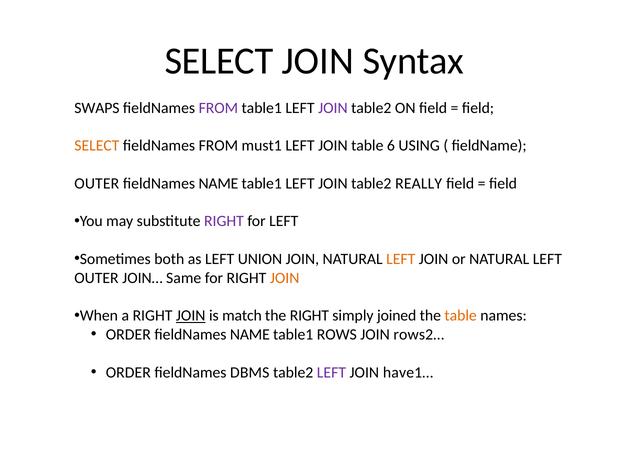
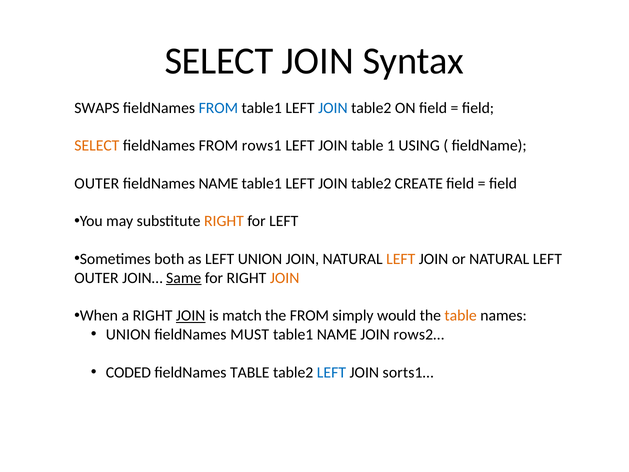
FROM at (218, 108) colour: purple -> blue
JOIN at (333, 108) colour: purple -> blue
must1: must1 -> rows1
6: 6 -> 1
REALLY: REALLY -> CREATE
RIGHT at (224, 221) colour: purple -> orange
Same underline: none -> present
the RIGHT: RIGHT -> FROM
joined: joined -> would
ORDER at (128, 334): ORDER -> UNION
NAME at (250, 334): NAME -> MUST
table1 ROWS: ROWS -> NAME
ORDER at (128, 372): ORDER -> CODED
fieldNames DBMS: DBMS -> TABLE
LEFT at (331, 372) colour: purple -> blue
have1…: have1… -> sorts1…
